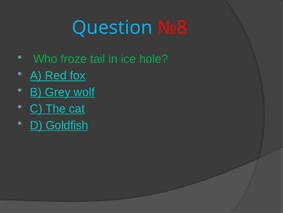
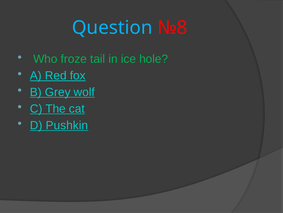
Goldfish: Goldfish -> Pushkin
